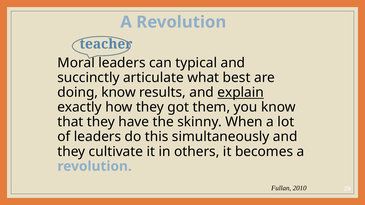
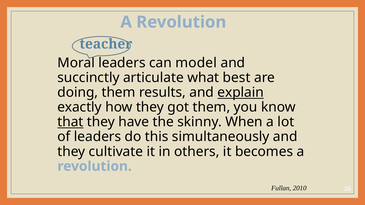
typical: typical -> model
doing know: know -> them
that underline: none -> present
